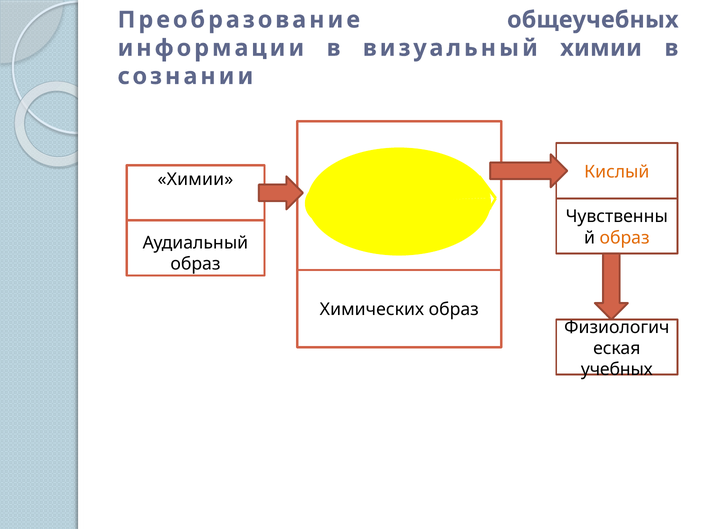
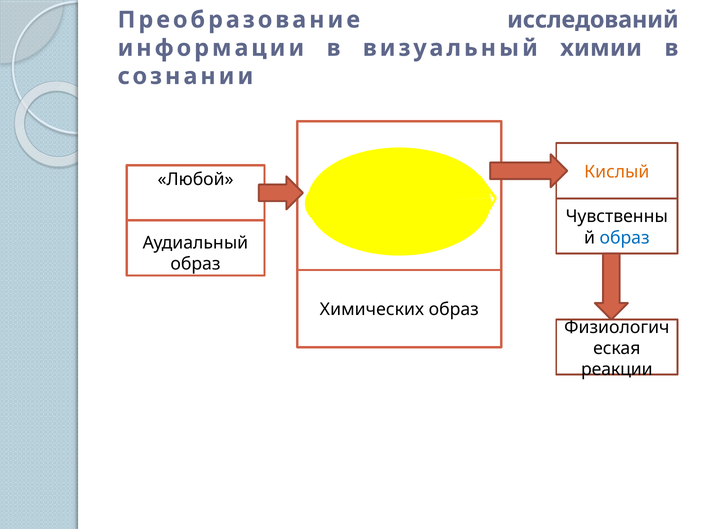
общеучебных: общеучебных -> исследований
Химии at (195, 179): Химии -> Любой
образ at (625, 238) colour: orange -> blue
учебных: учебных -> реакции
